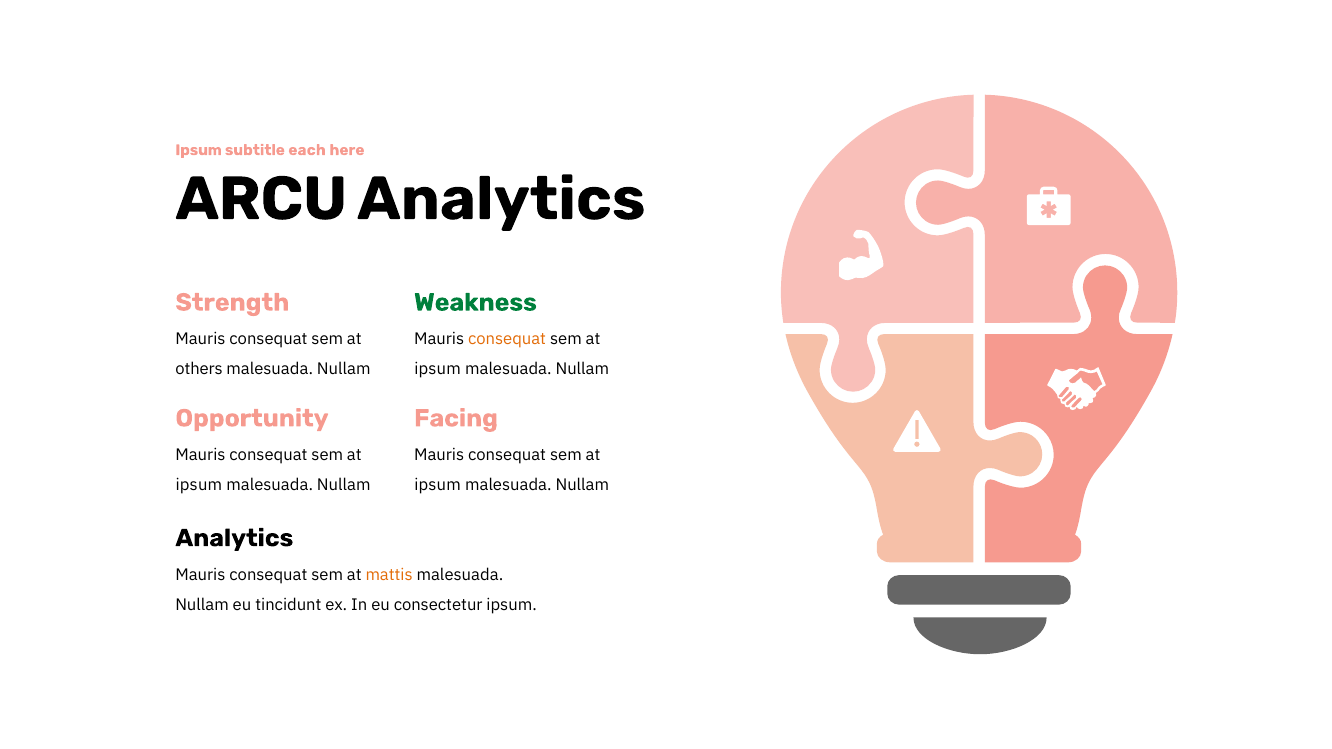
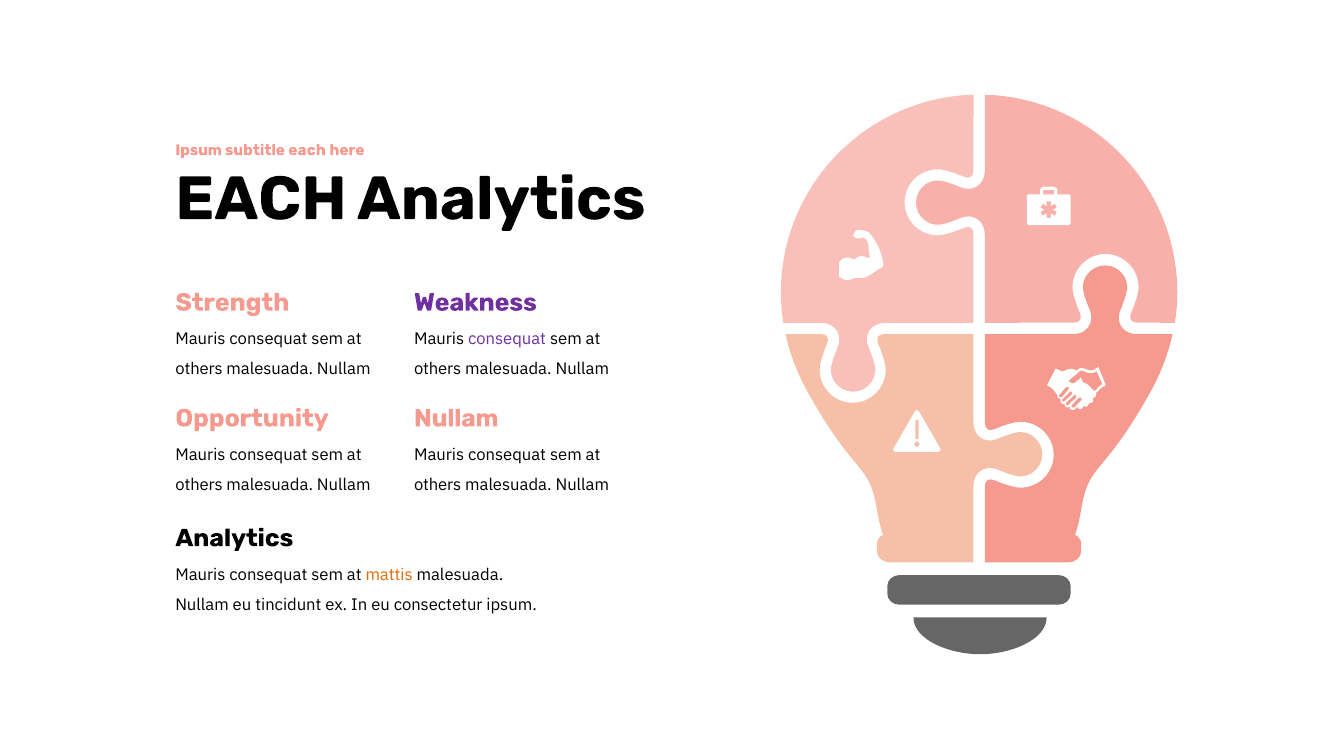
ARCU at (261, 199): ARCU -> EACH
Weakness colour: green -> purple
consequat at (507, 340) colour: orange -> purple
ipsum at (438, 369): ipsum -> others
Facing at (456, 418): Facing -> Nullam
ipsum at (199, 485): ipsum -> others
ipsum at (438, 485): ipsum -> others
